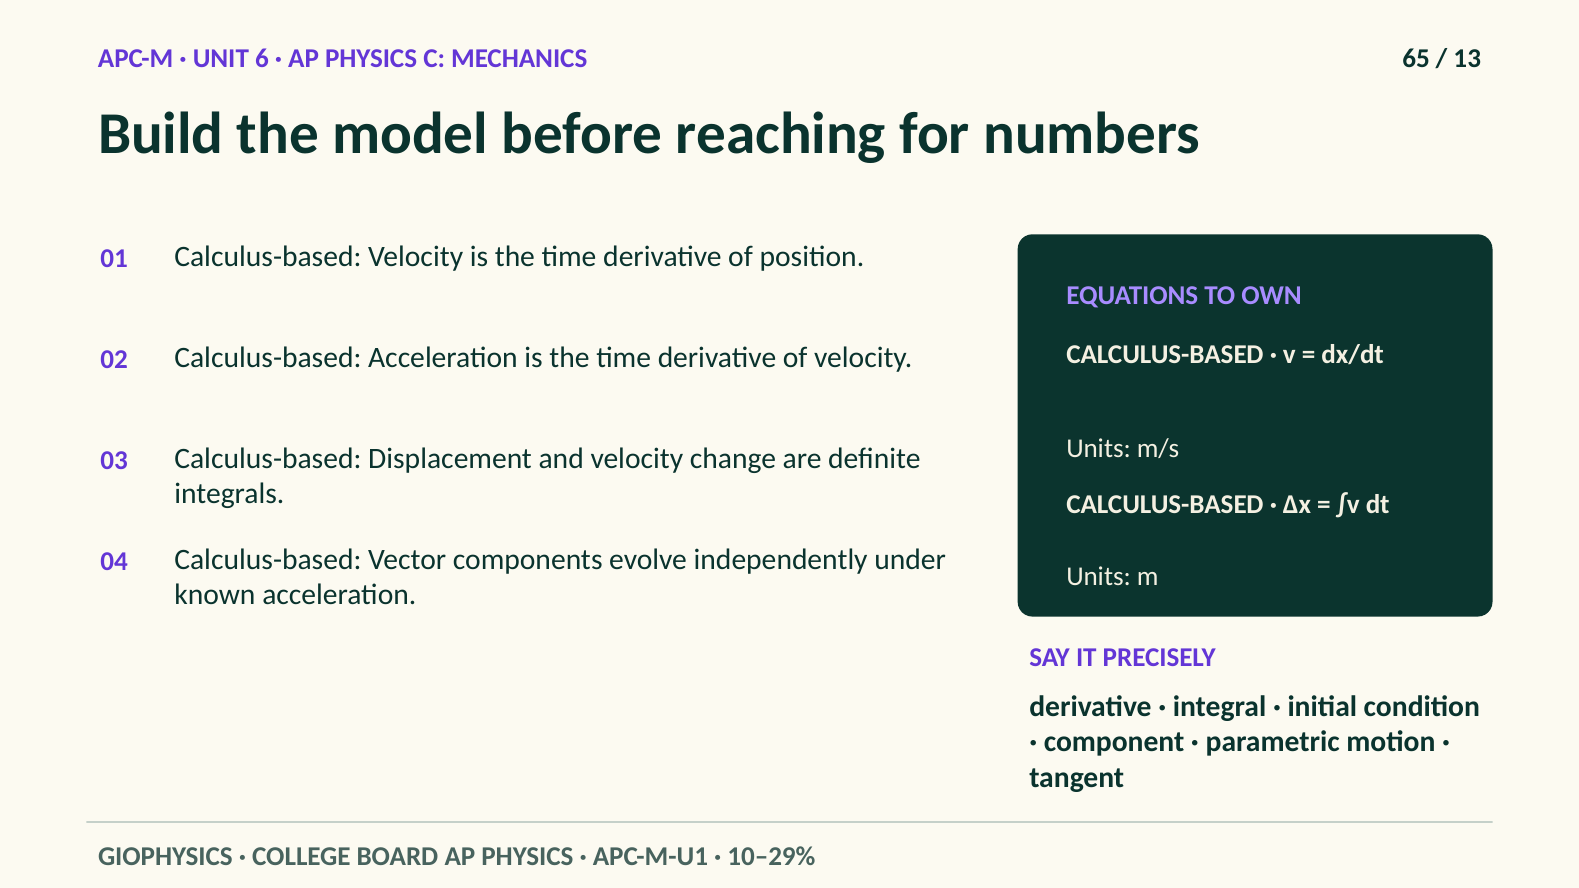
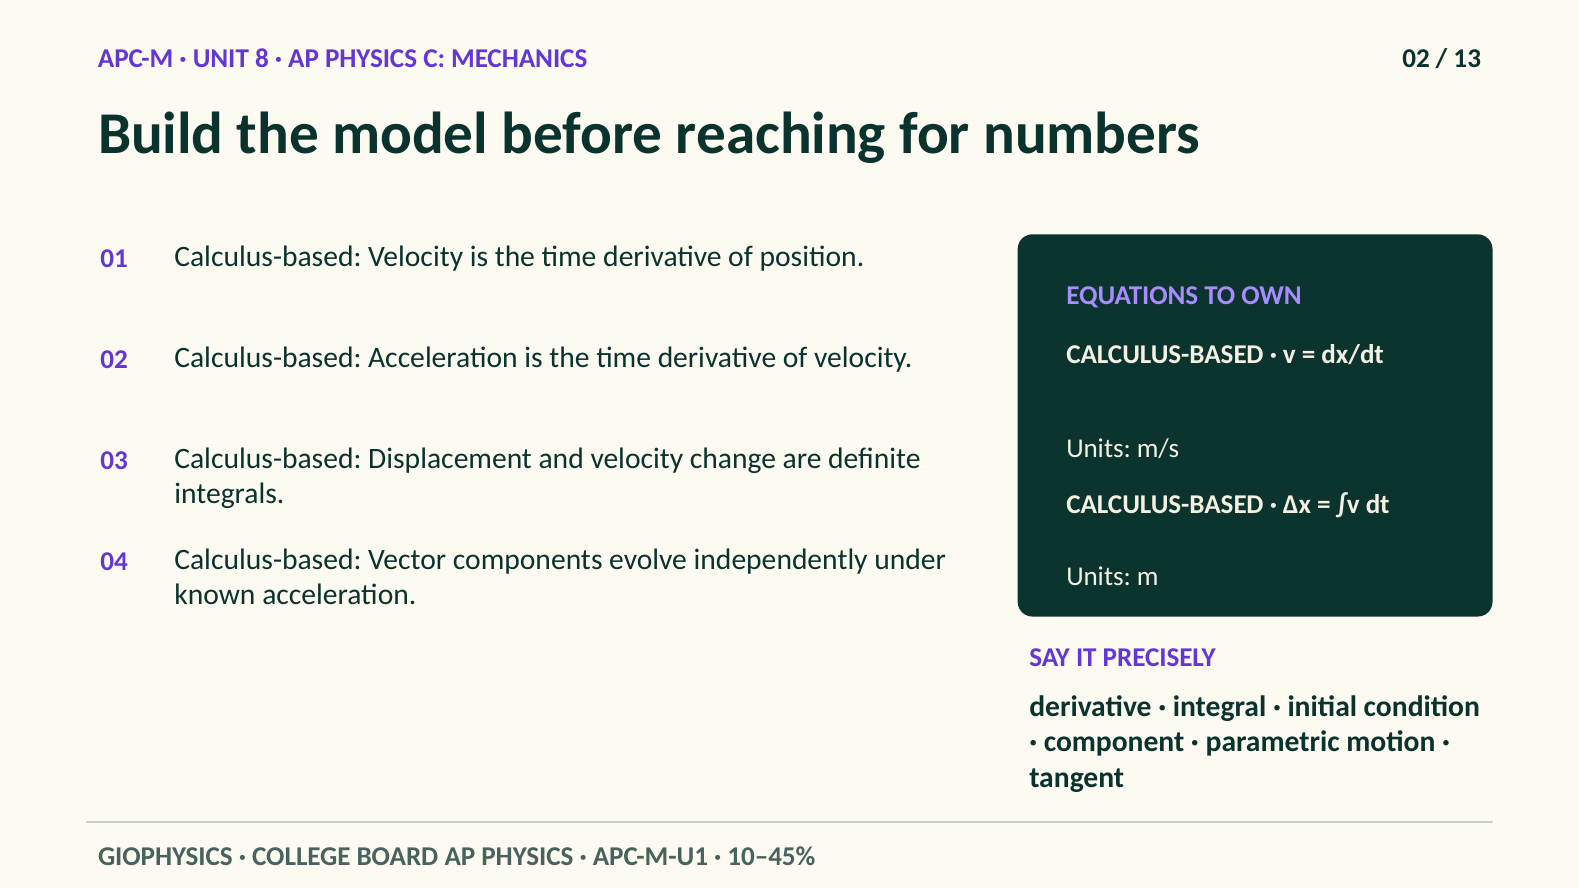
6: 6 -> 8
MECHANICS 65: 65 -> 02
10–29%: 10–29% -> 10–45%
